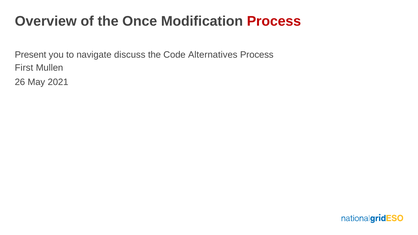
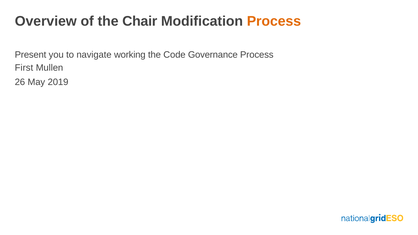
Once: Once -> Chair
Process at (274, 21) colour: red -> orange
discuss: discuss -> working
Alternatives: Alternatives -> Governance
2021: 2021 -> 2019
